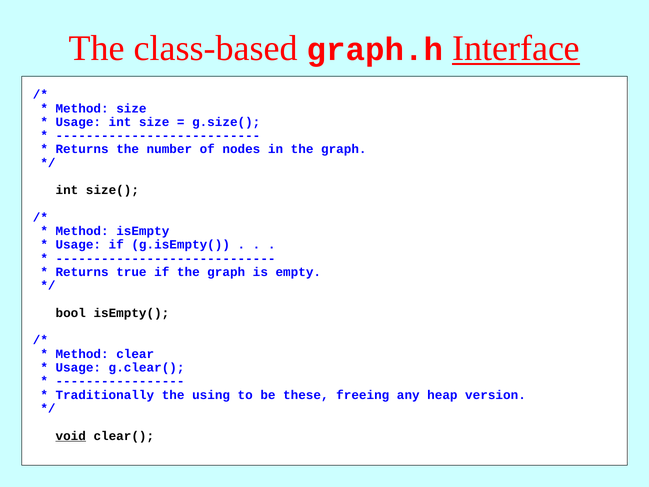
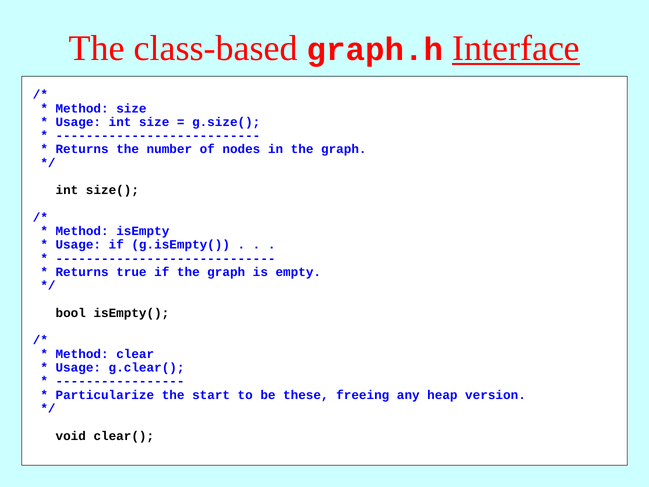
Traditionally: Traditionally -> Particularize
using: using -> start
void underline: present -> none
